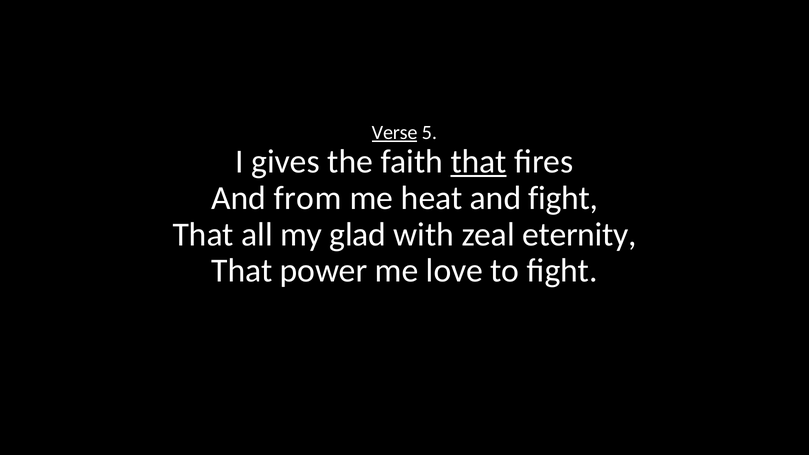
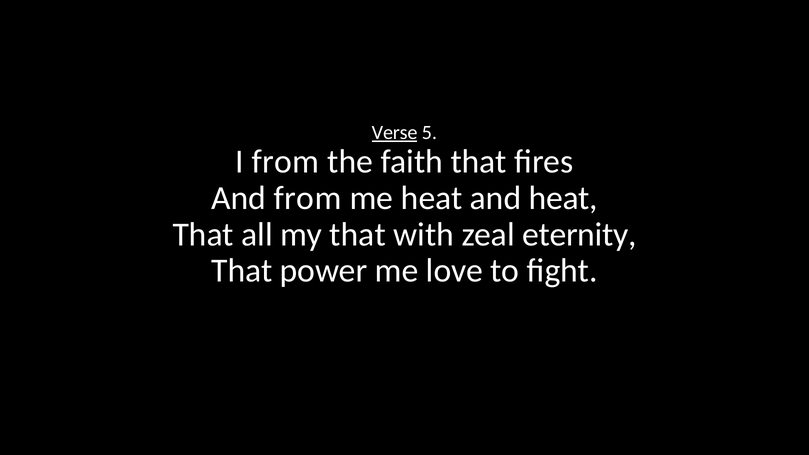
I gives: gives -> from
that at (479, 162) underline: present -> none
and fight: fight -> heat
my glad: glad -> that
